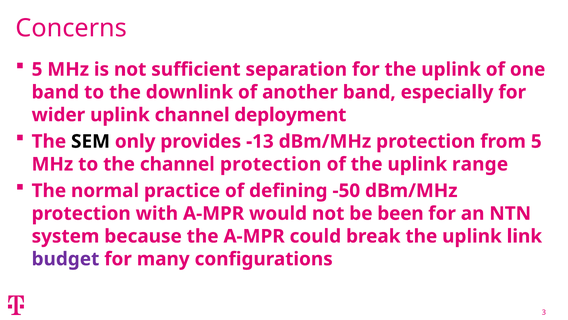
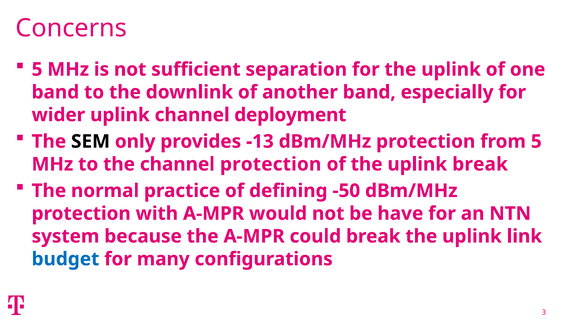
uplink range: range -> break
been: been -> have
budget colour: purple -> blue
